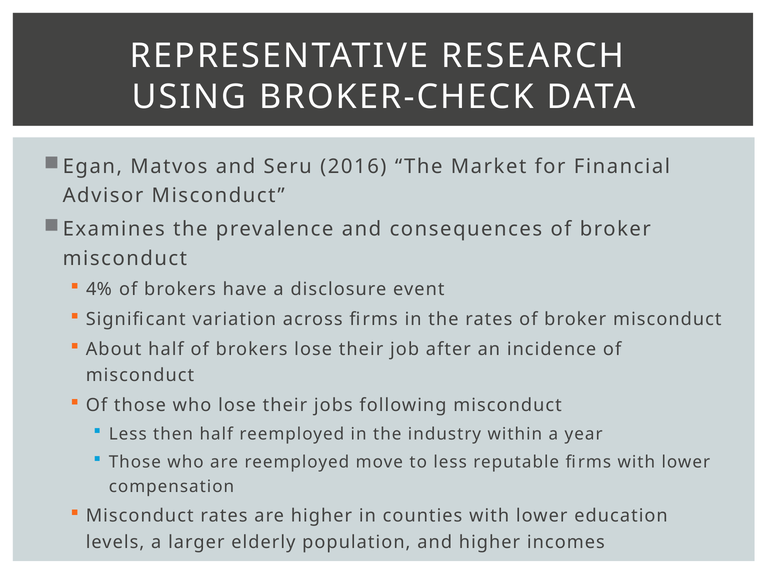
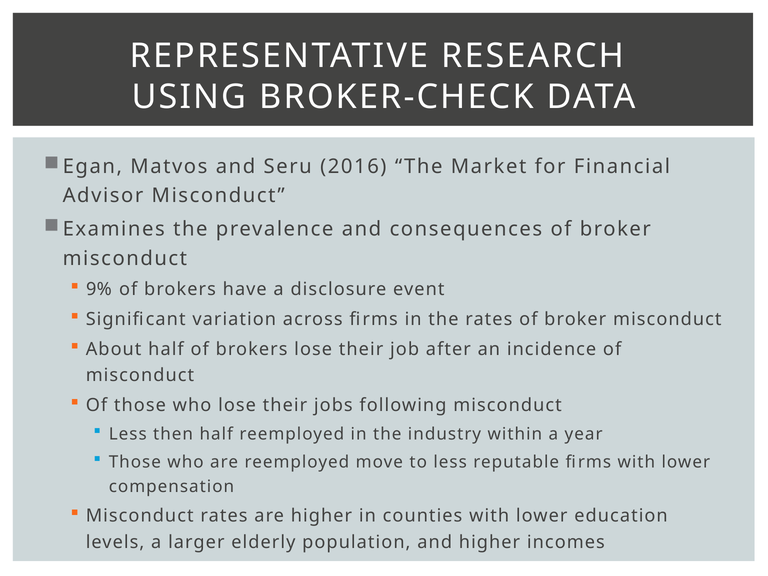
4%: 4% -> 9%
